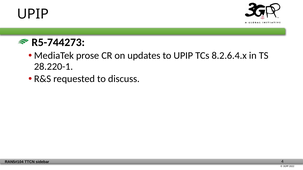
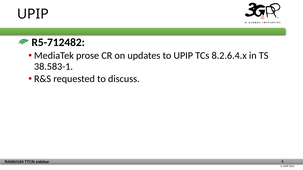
R5-744273: R5-744273 -> R5-712482
28.220-1: 28.220-1 -> 38.583-1
